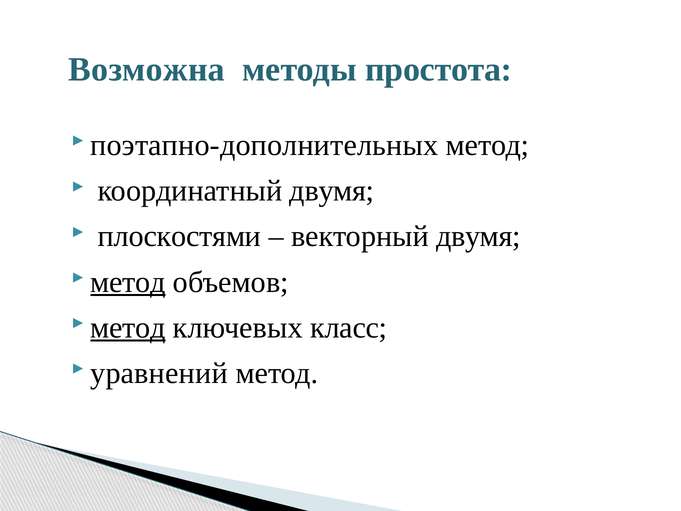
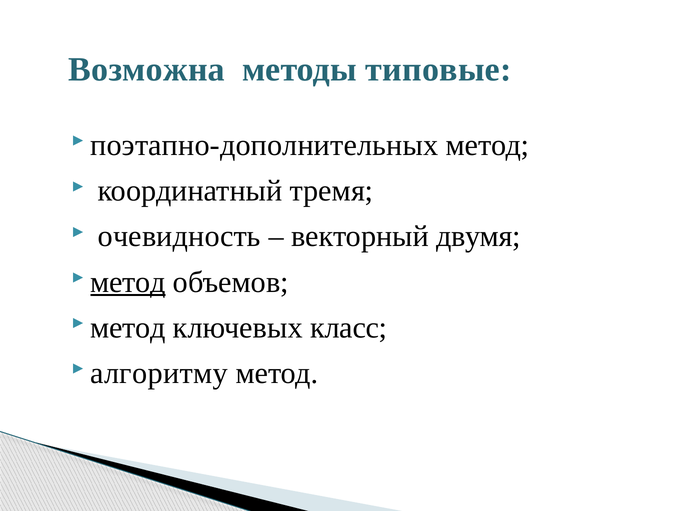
простота: простота -> типовые
координатный двумя: двумя -> тремя
плоскостями: плоскостями -> очевидность
метод at (128, 327) underline: present -> none
уравнений: уравнений -> алгоритму
